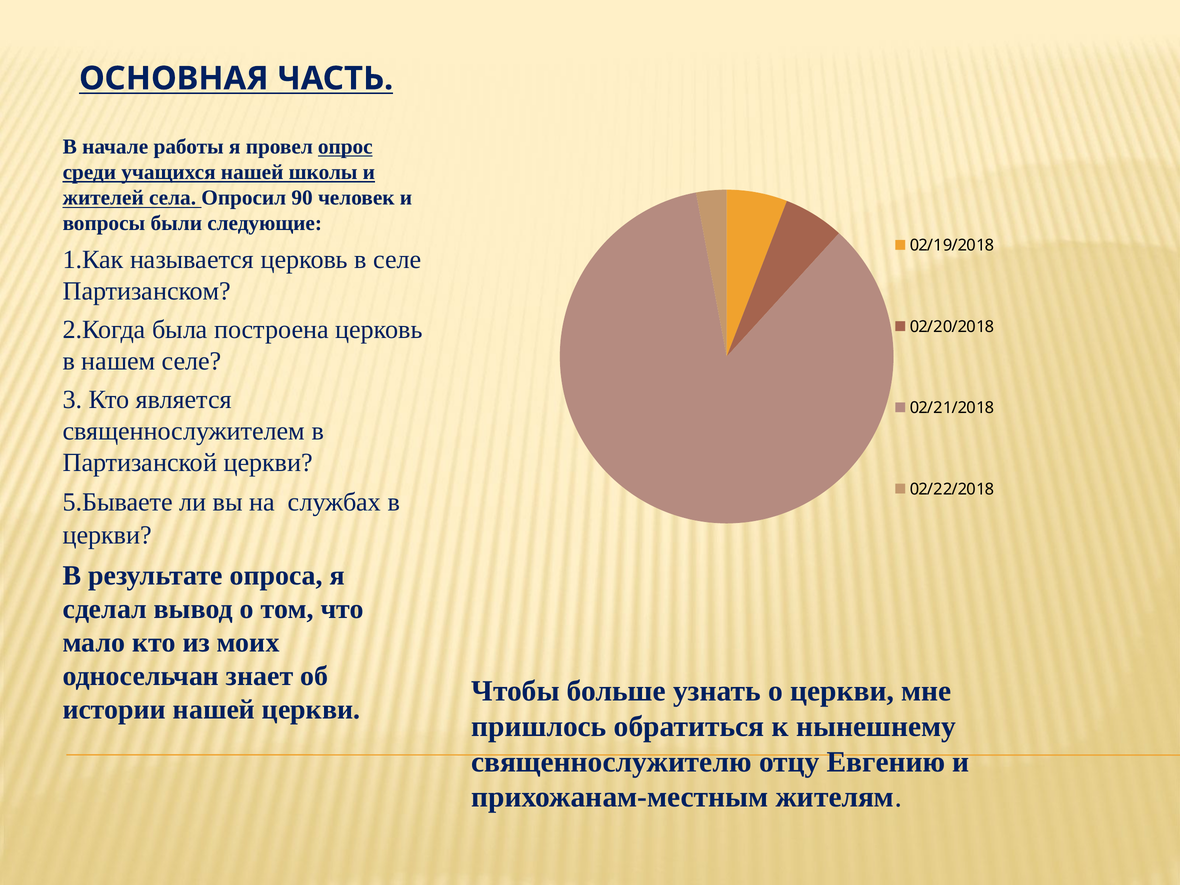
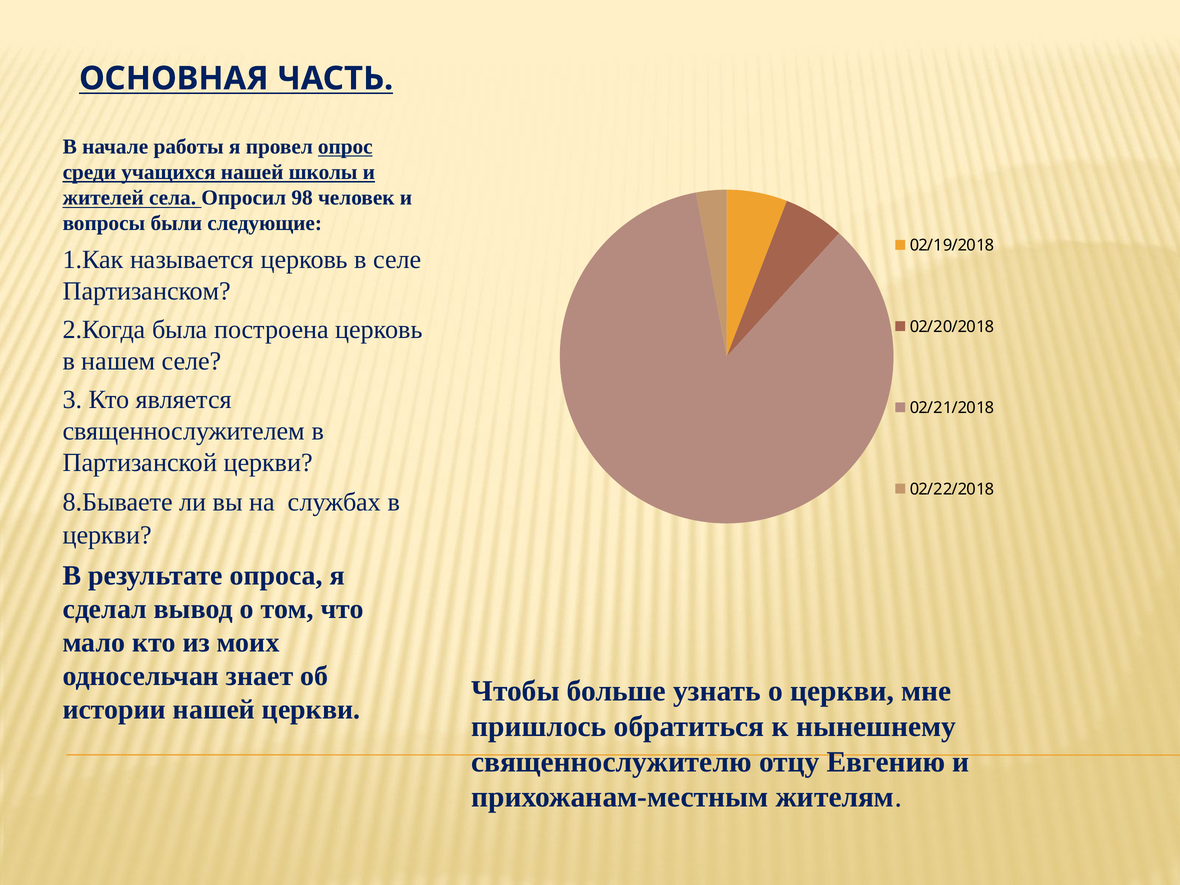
90: 90 -> 98
5.Бываете: 5.Бываете -> 8.Бываете
